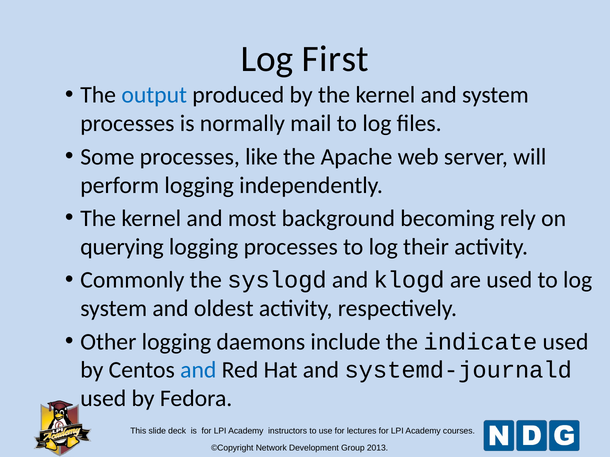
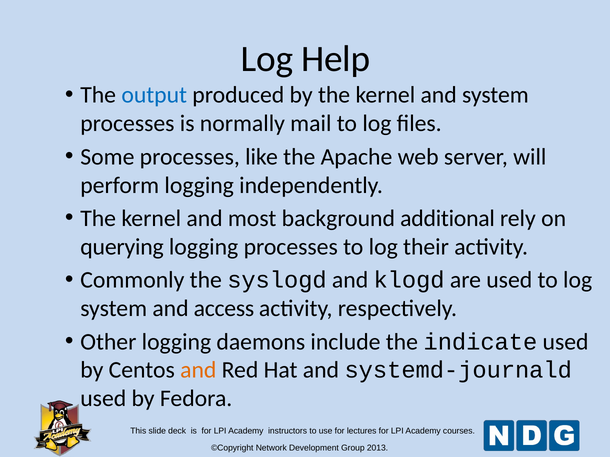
First: First -> Help
becoming: becoming -> additional
oldest: oldest -> access
and at (198, 371) colour: blue -> orange
